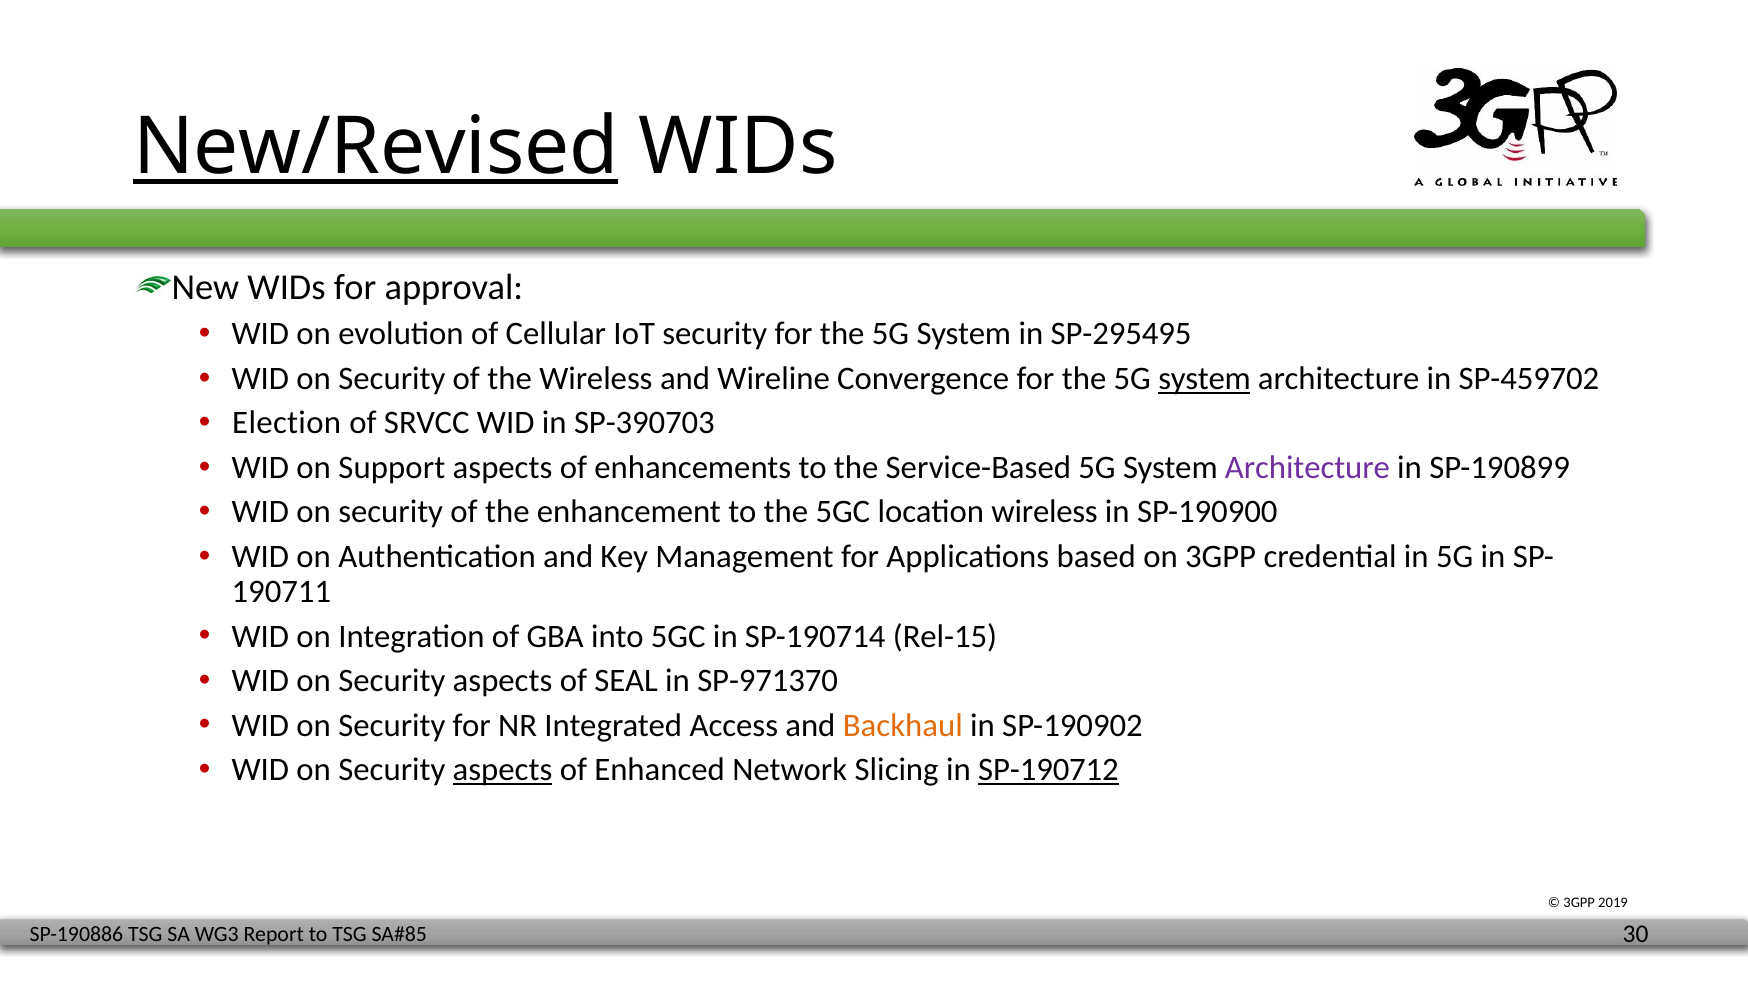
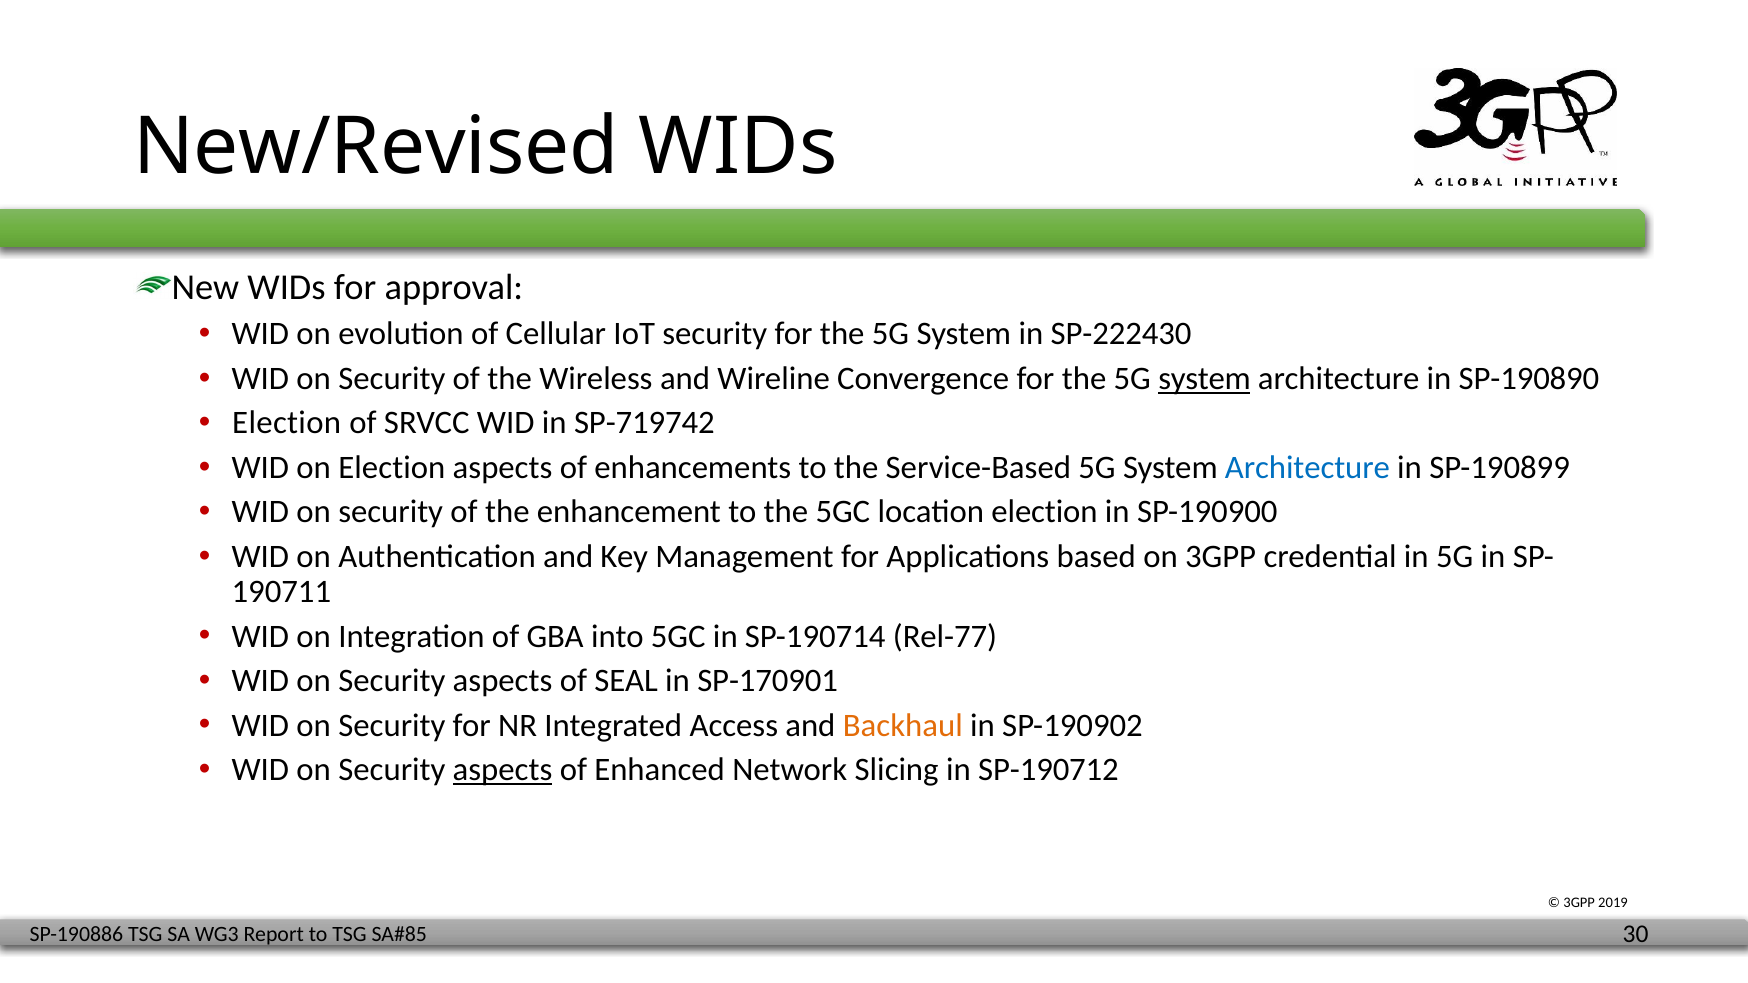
New/Revised underline: present -> none
SP-295495: SP-295495 -> SP-222430
SP-459702: SP-459702 -> SP-190890
SP-390703: SP-390703 -> SP-719742
on Support: Support -> Election
Architecture at (1307, 468) colour: purple -> blue
location wireless: wireless -> election
Rel-15: Rel-15 -> Rel-77
SP-971370: SP-971370 -> SP-170901
SP-190712 underline: present -> none
